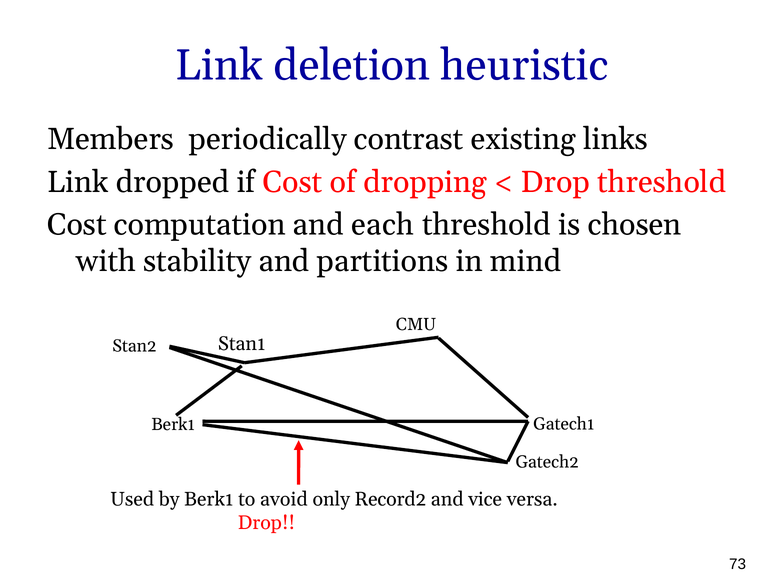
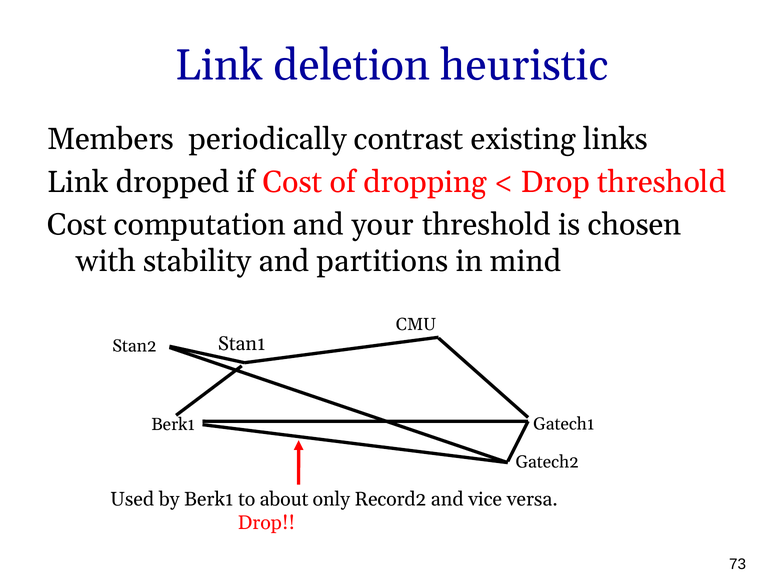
each: each -> your
avoid: avoid -> about
